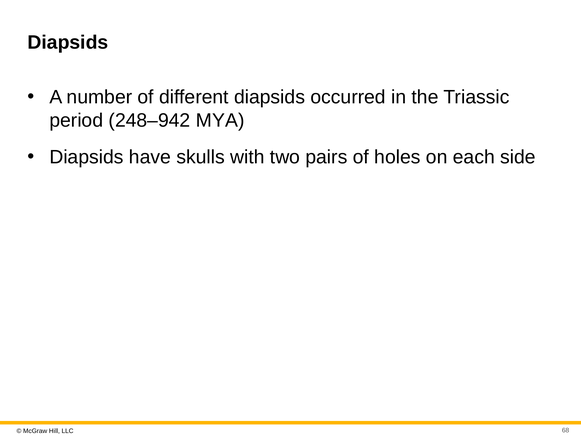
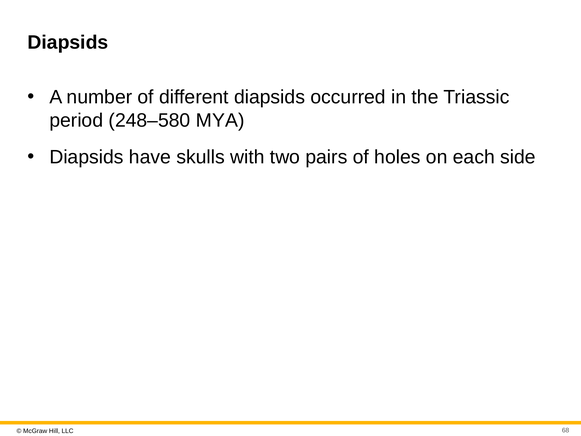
248–942: 248–942 -> 248–580
